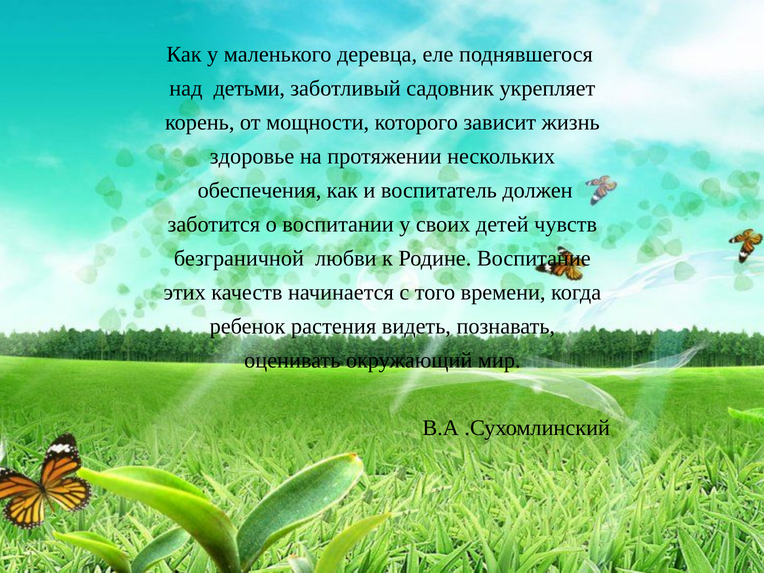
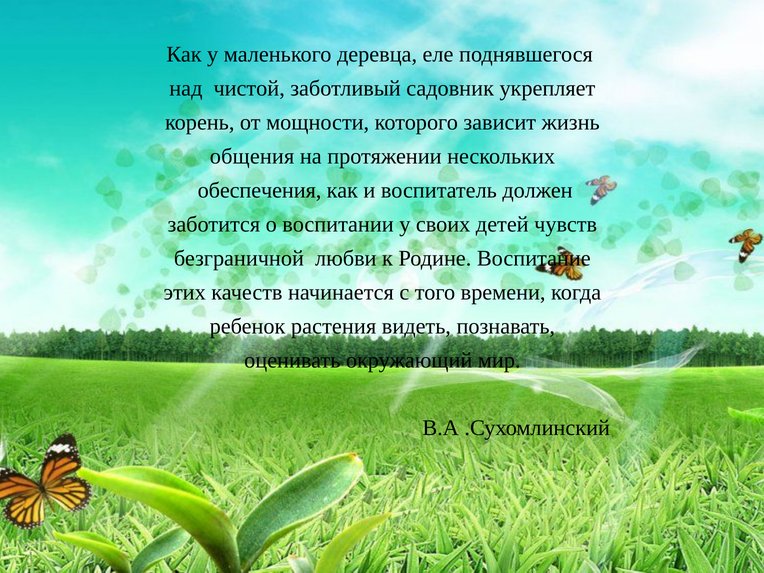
детьми: детьми -> чистой
здоровье: здоровье -> общения
